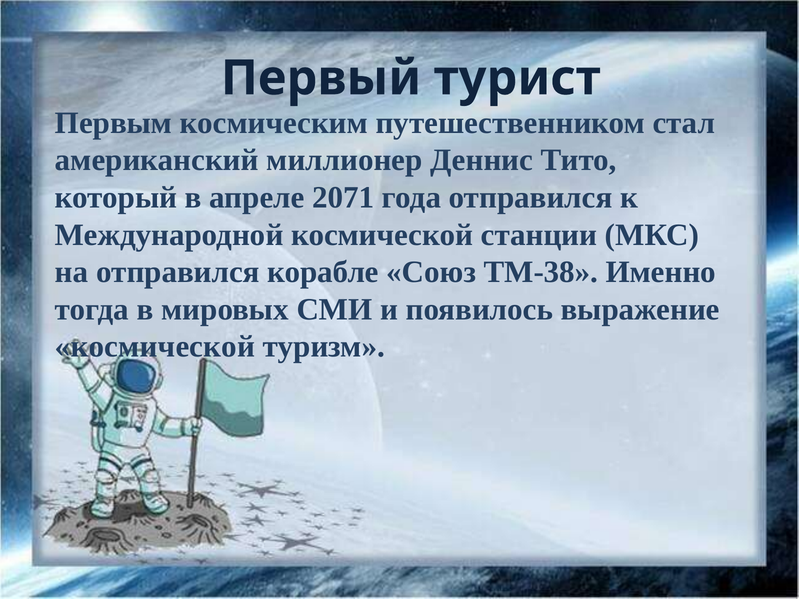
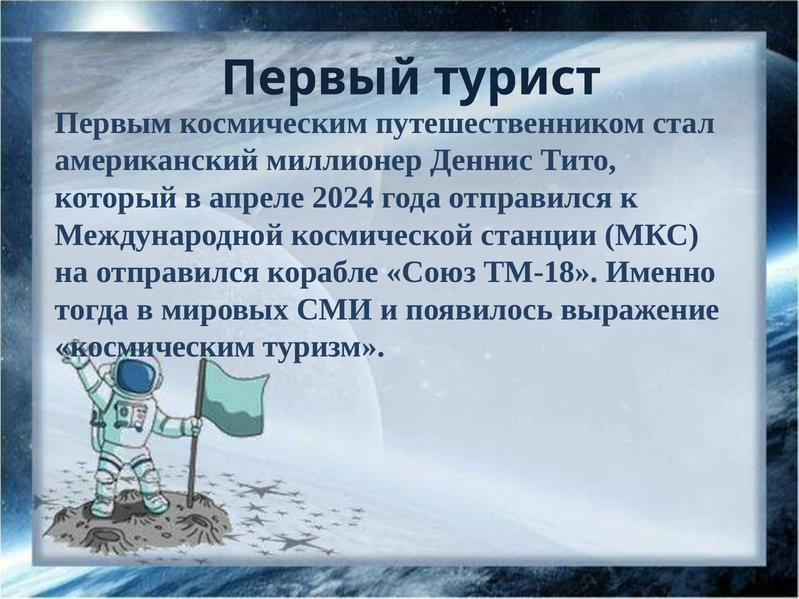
2071: 2071 -> 2024
ТМ-38: ТМ-38 -> ТМ-18
космической at (155, 347): космической -> космическим
